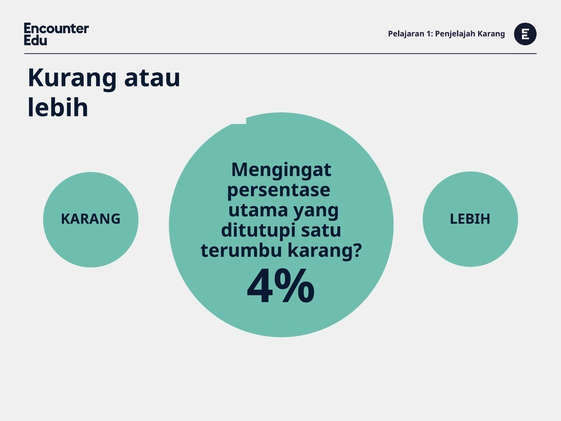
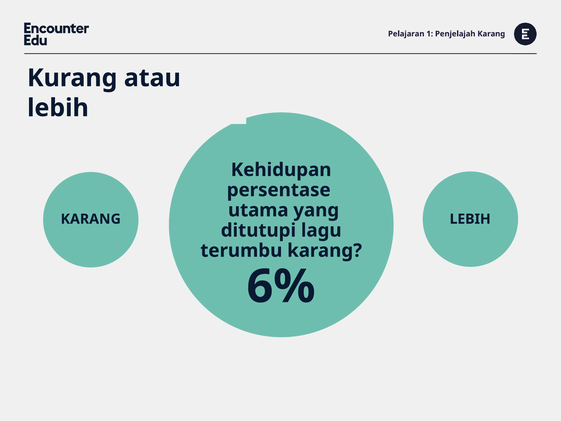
Mengingat: Mengingat -> Kehidupan
satu: satu -> lagu
4%: 4% -> 6%
